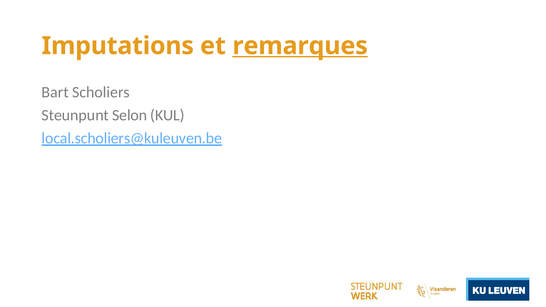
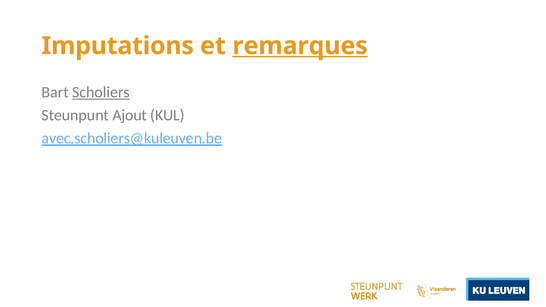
Scholiers underline: none -> present
Selon: Selon -> Ajout
local.scholiers@kuleuven.be: local.scholiers@kuleuven.be -> avec.scholiers@kuleuven.be
